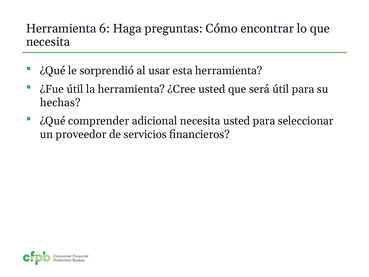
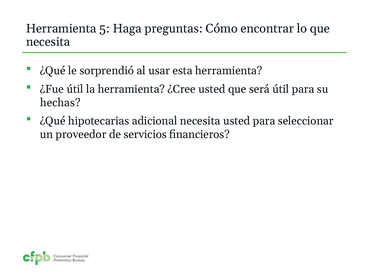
6: 6 -> 5
comprender: comprender -> hipotecarias
